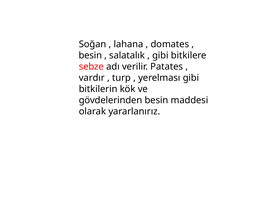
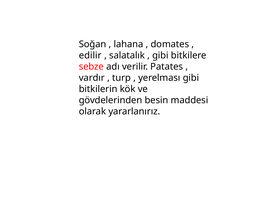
besin at (90, 55): besin -> edilir
